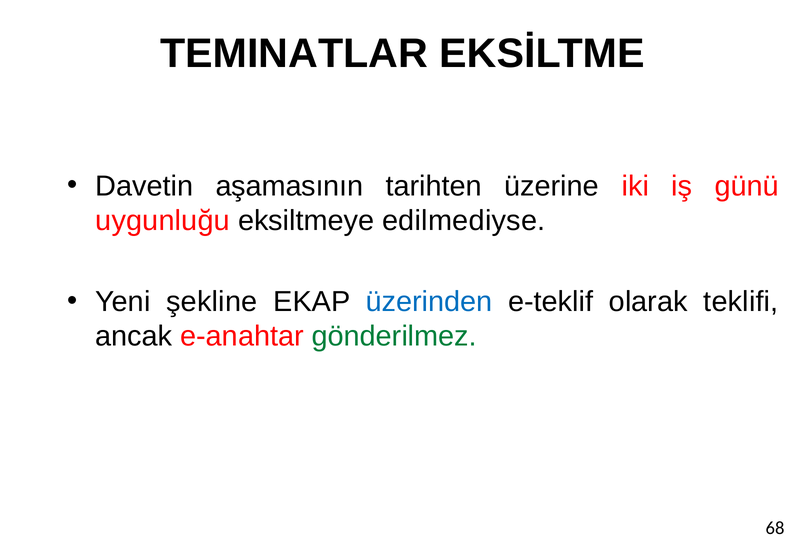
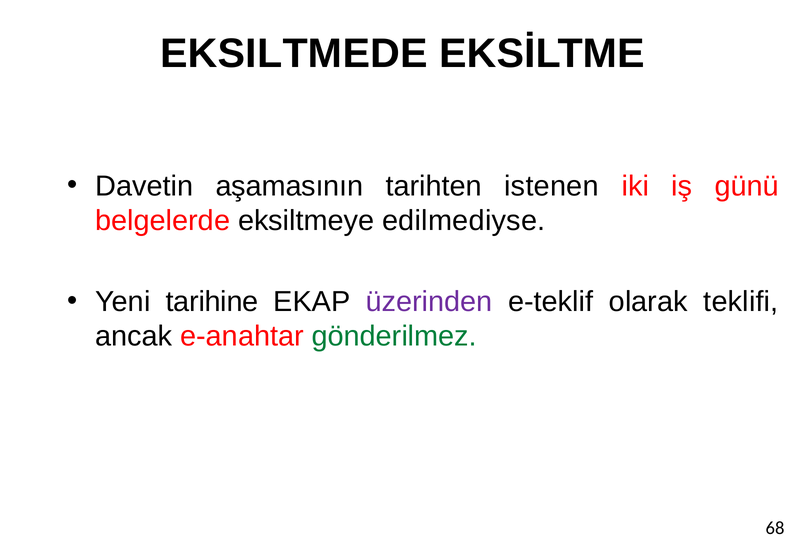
TEMINATLAR: TEMINATLAR -> EKSILTMEDE
üzerine: üzerine -> istenen
uygunluğu: uygunluğu -> belgelerde
şekline: şekline -> tarihine
üzerinden colour: blue -> purple
